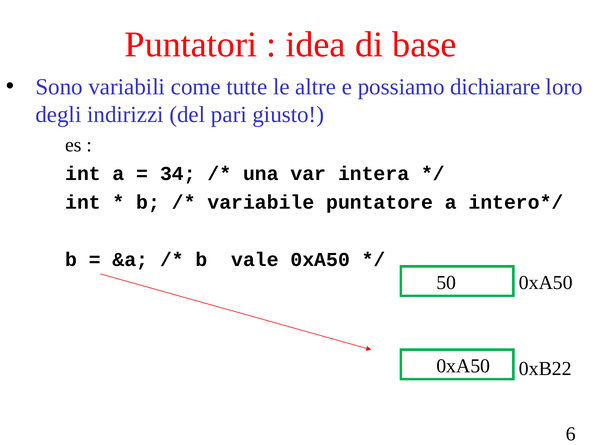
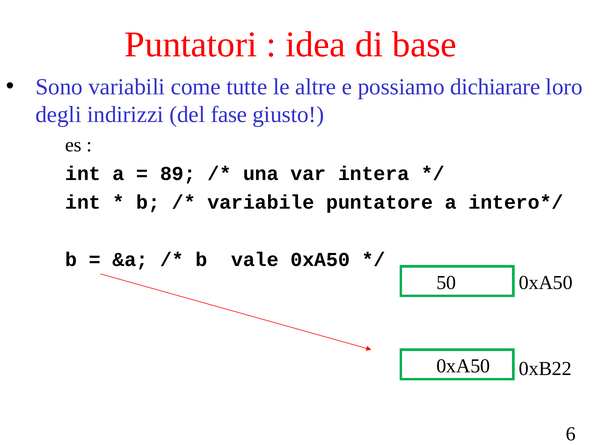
pari: pari -> fase
34: 34 -> 89
